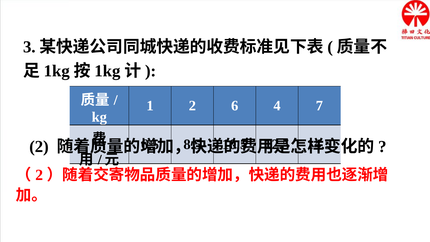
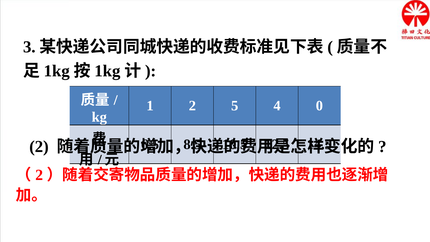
6: 6 -> 5
7: 7 -> 0
